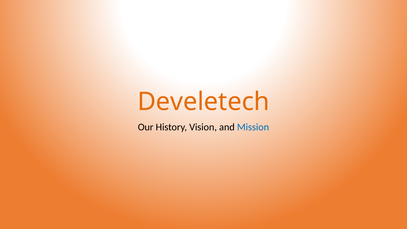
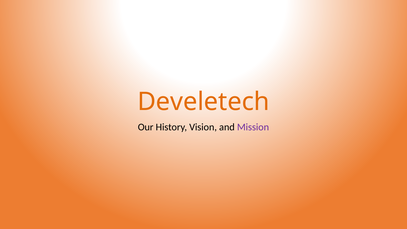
Mission colour: blue -> purple
